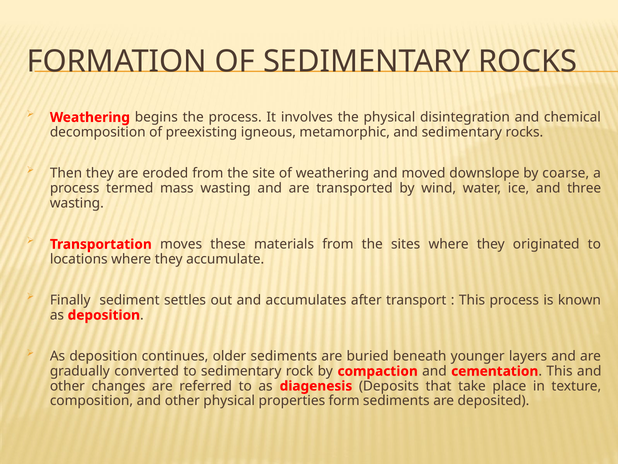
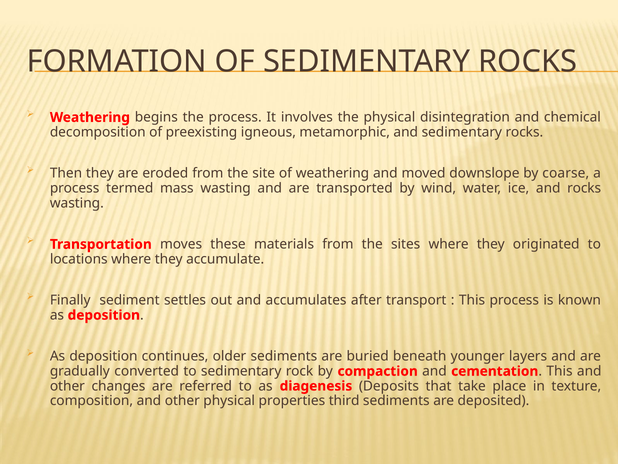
and three: three -> rocks
form: form -> third
